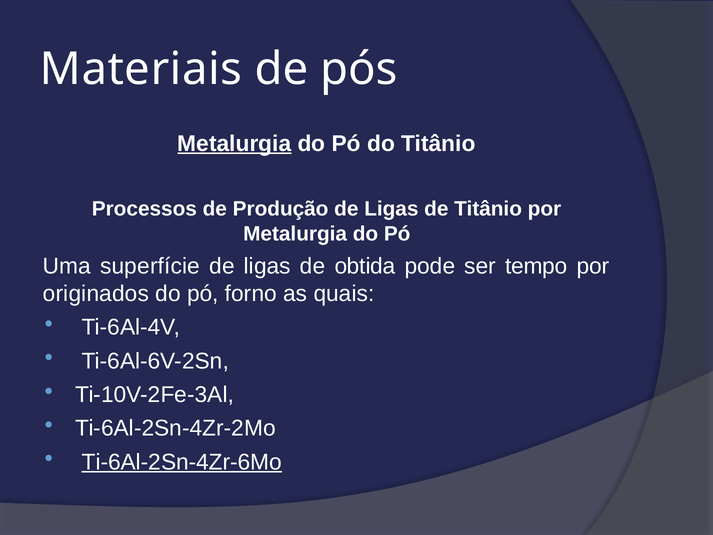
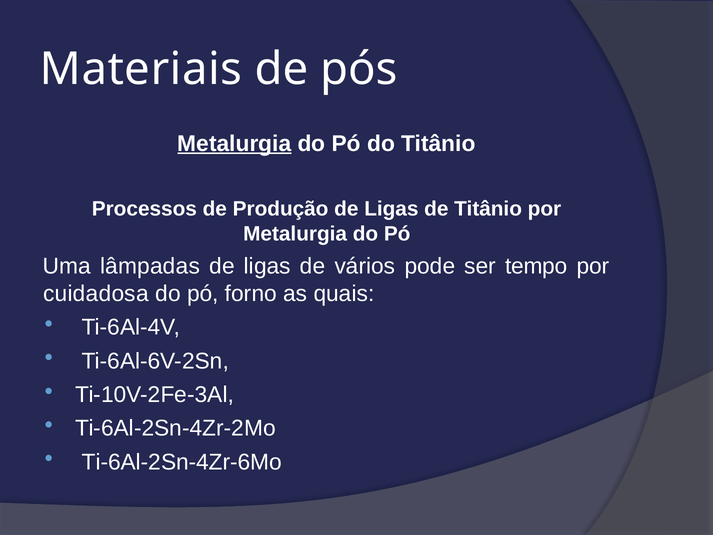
superfície: superfície -> lâmpadas
obtida: obtida -> vários
originados: originados -> cuidadosa
Ti-6Al-2Sn-4Zr-6Mo underline: present -> none
